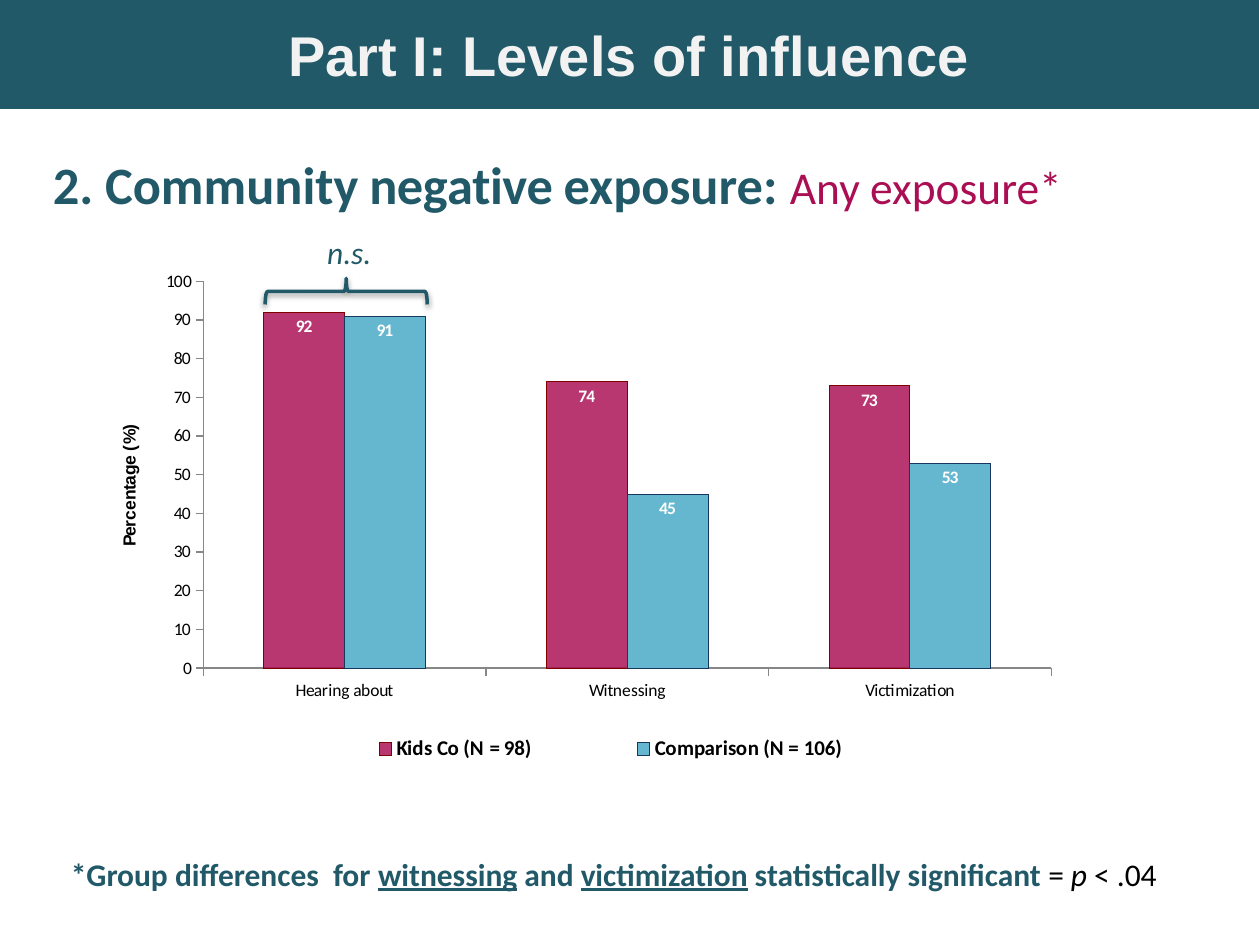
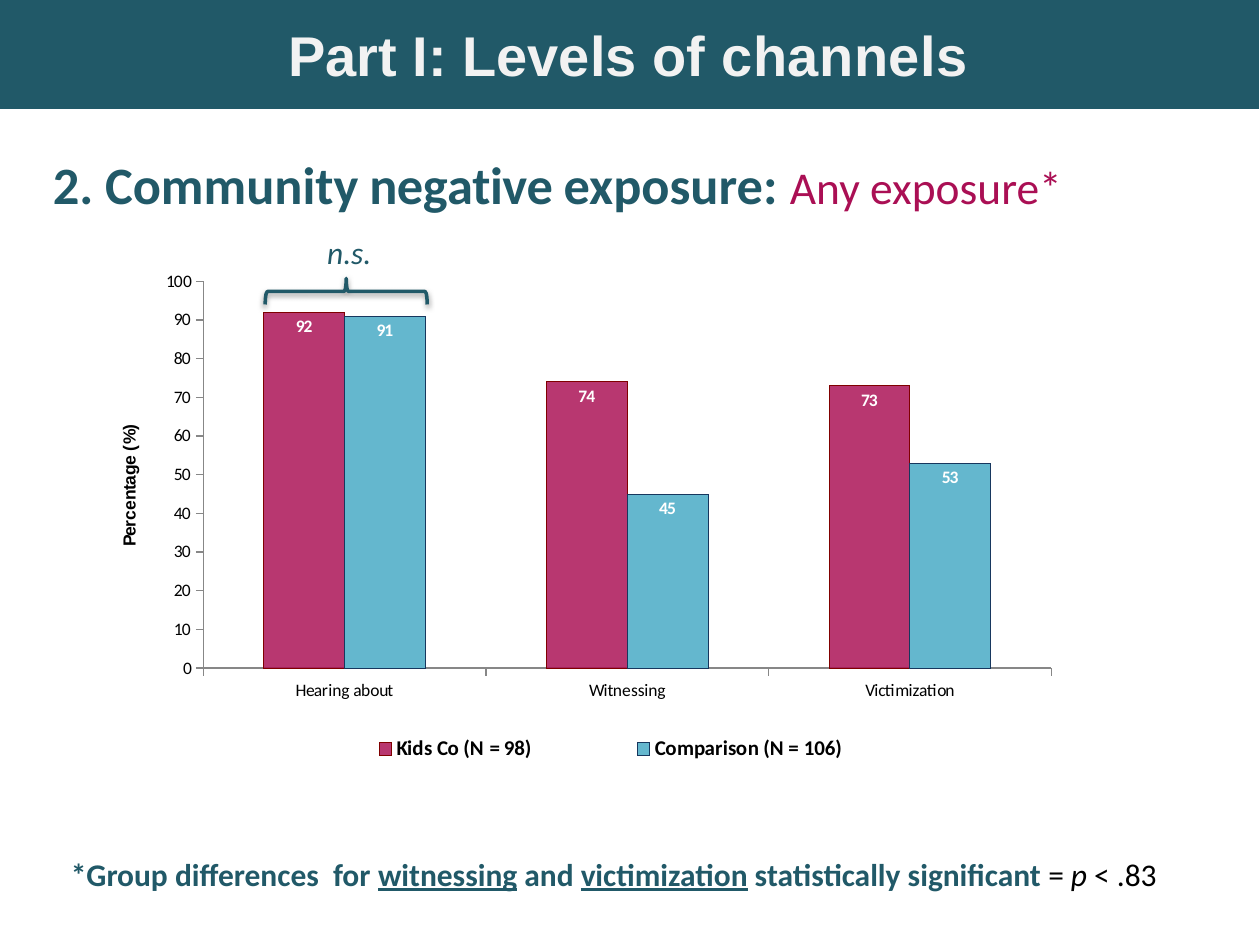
influence: influence -> channels
.04: .04 -> .83
